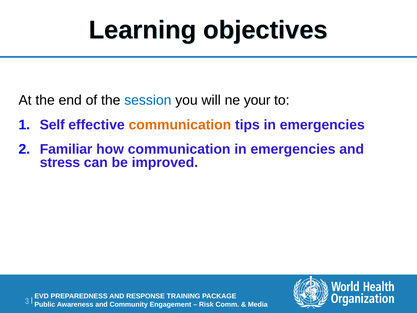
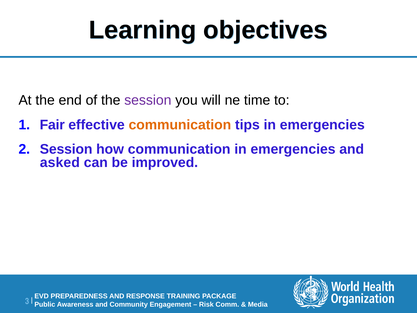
session at (148, 100) colour: blue -> purple
your: your -> time
Self: Self -> Fair
Familiar at (66, 149): Familiar -> Session
stress: stress -> asked
